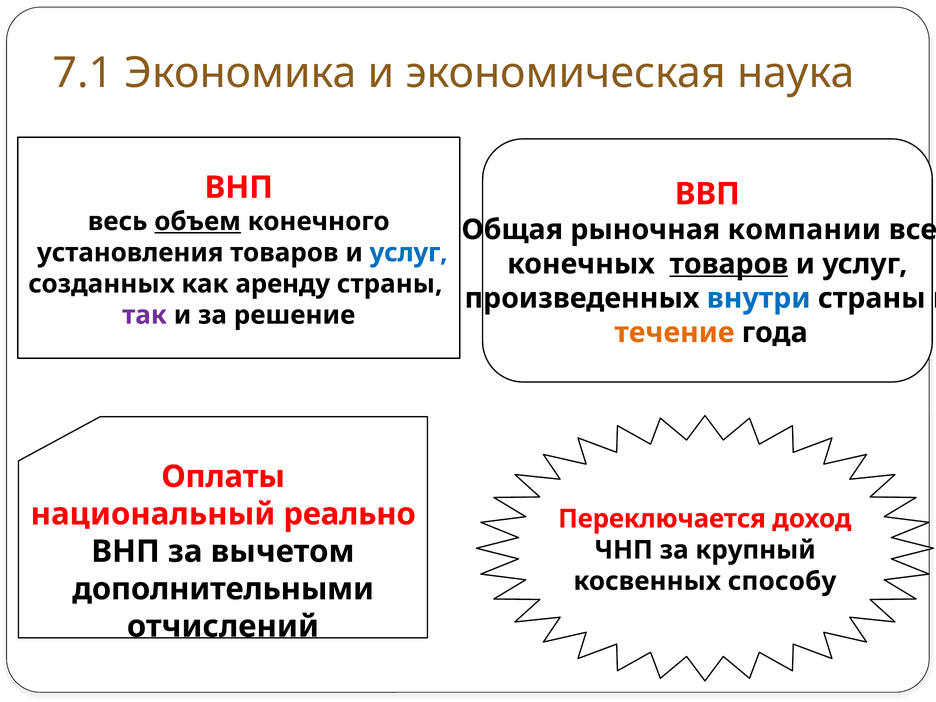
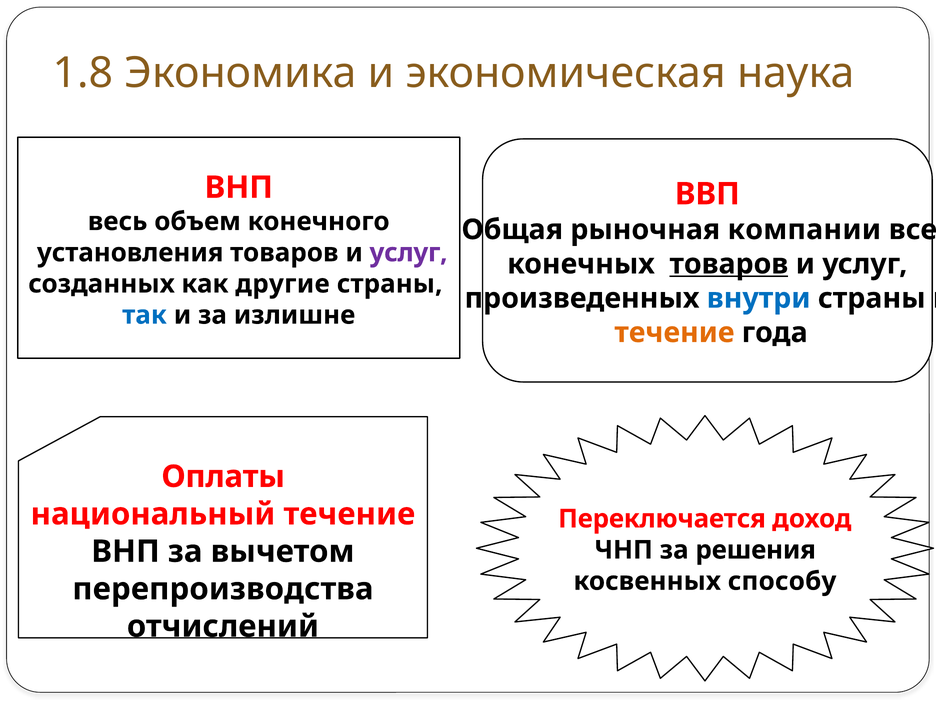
7.1: 7.1 -> 1.8
объем underline: present -> none
услуг at (409, 253) colour: blue -> purple
аренду: аренду -> другие
так colour: purple -> blue
решение: решение -> излишне
национальный реально: реально -> течение
крупный: крупный -> решения
дополнительными: дополнительными -> перепроизводства
